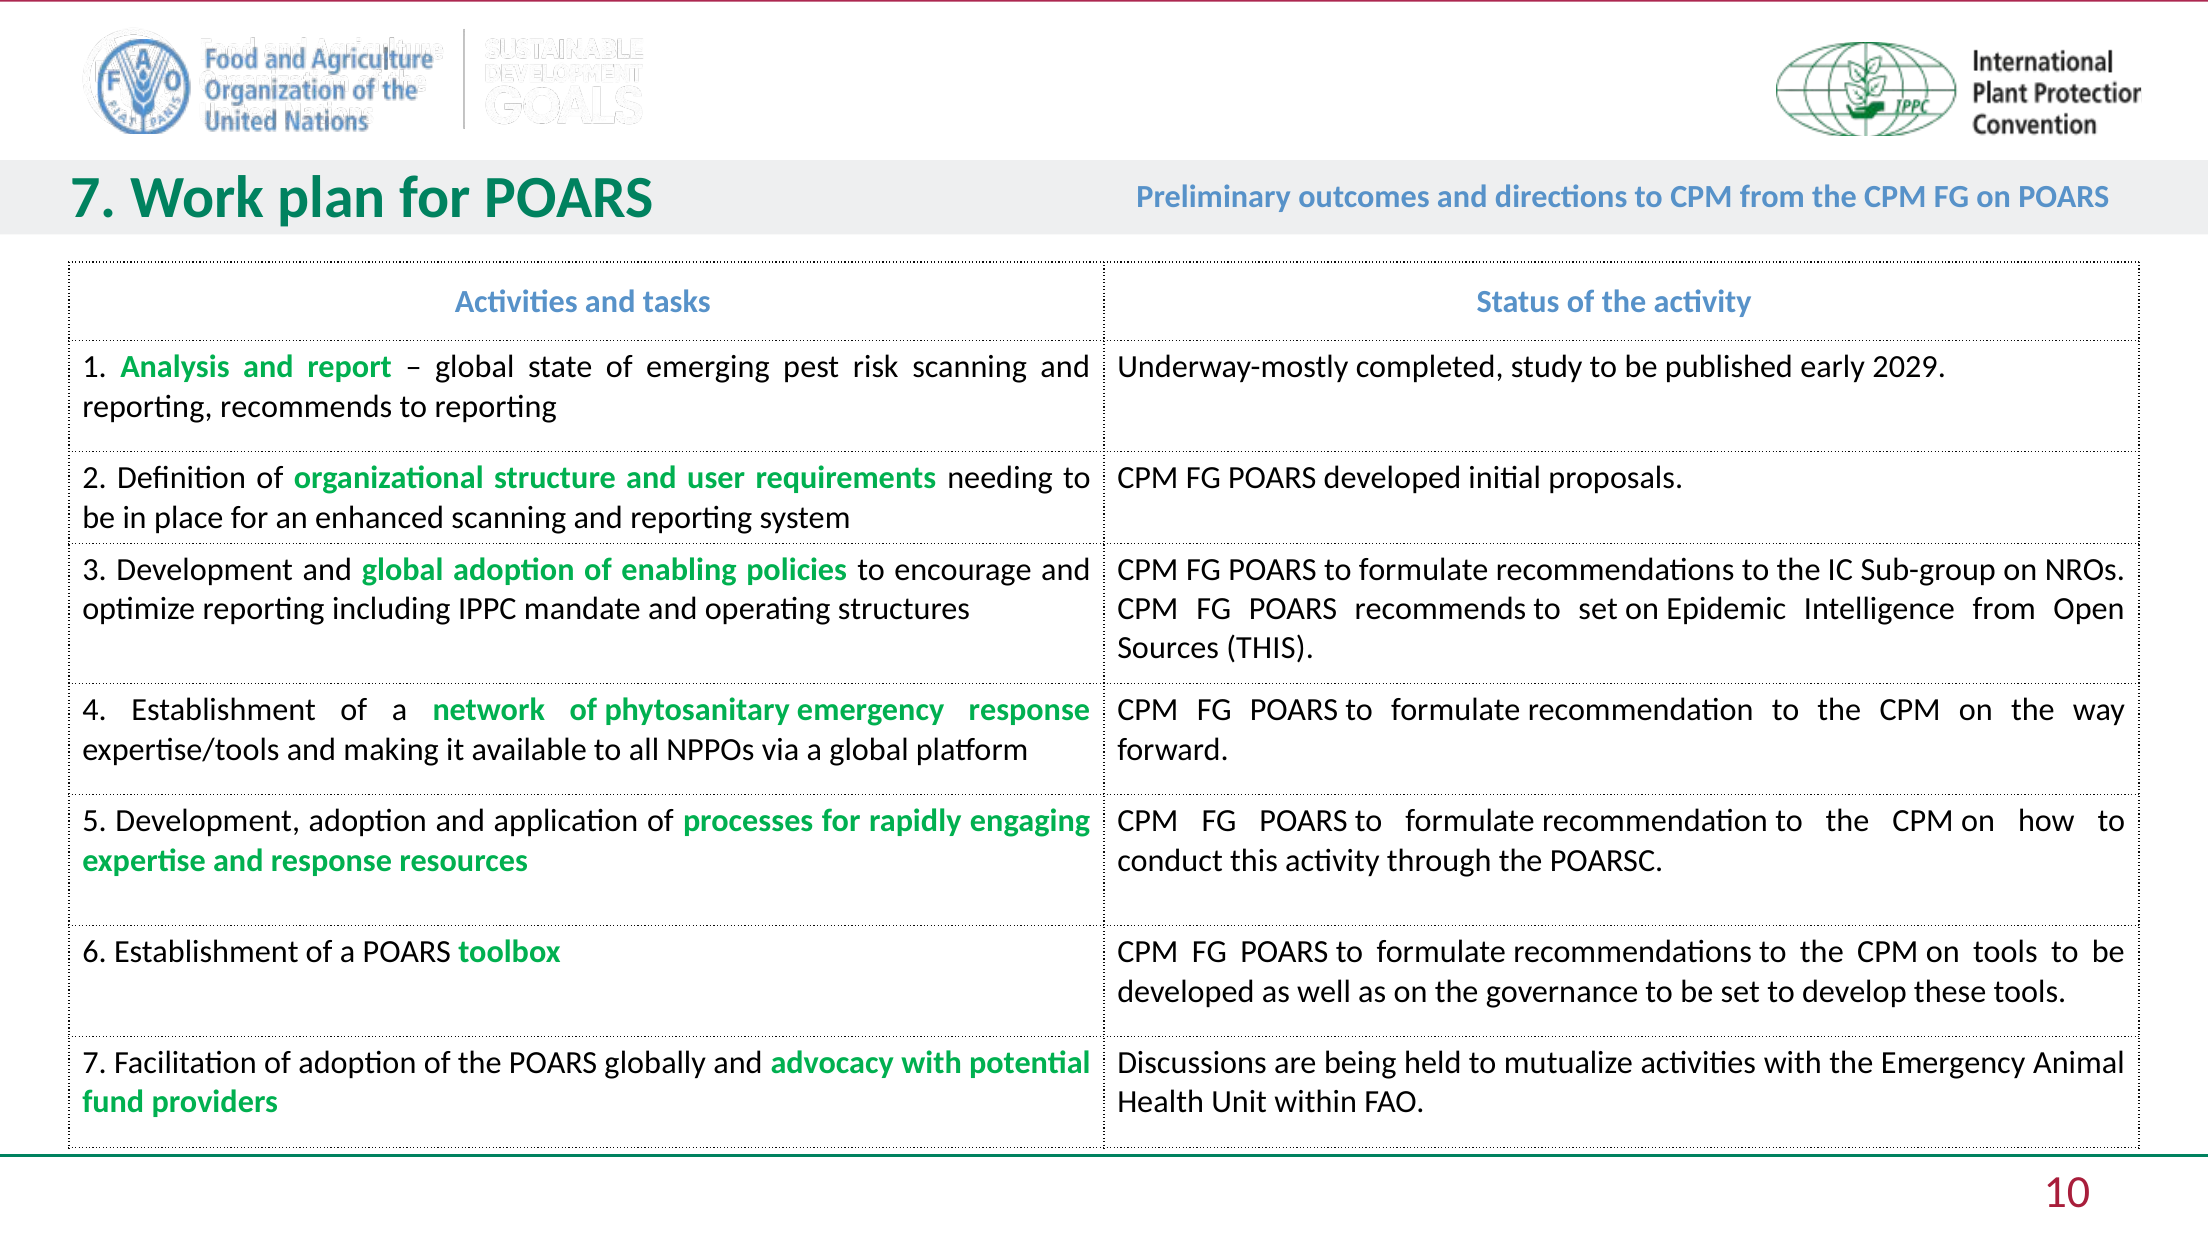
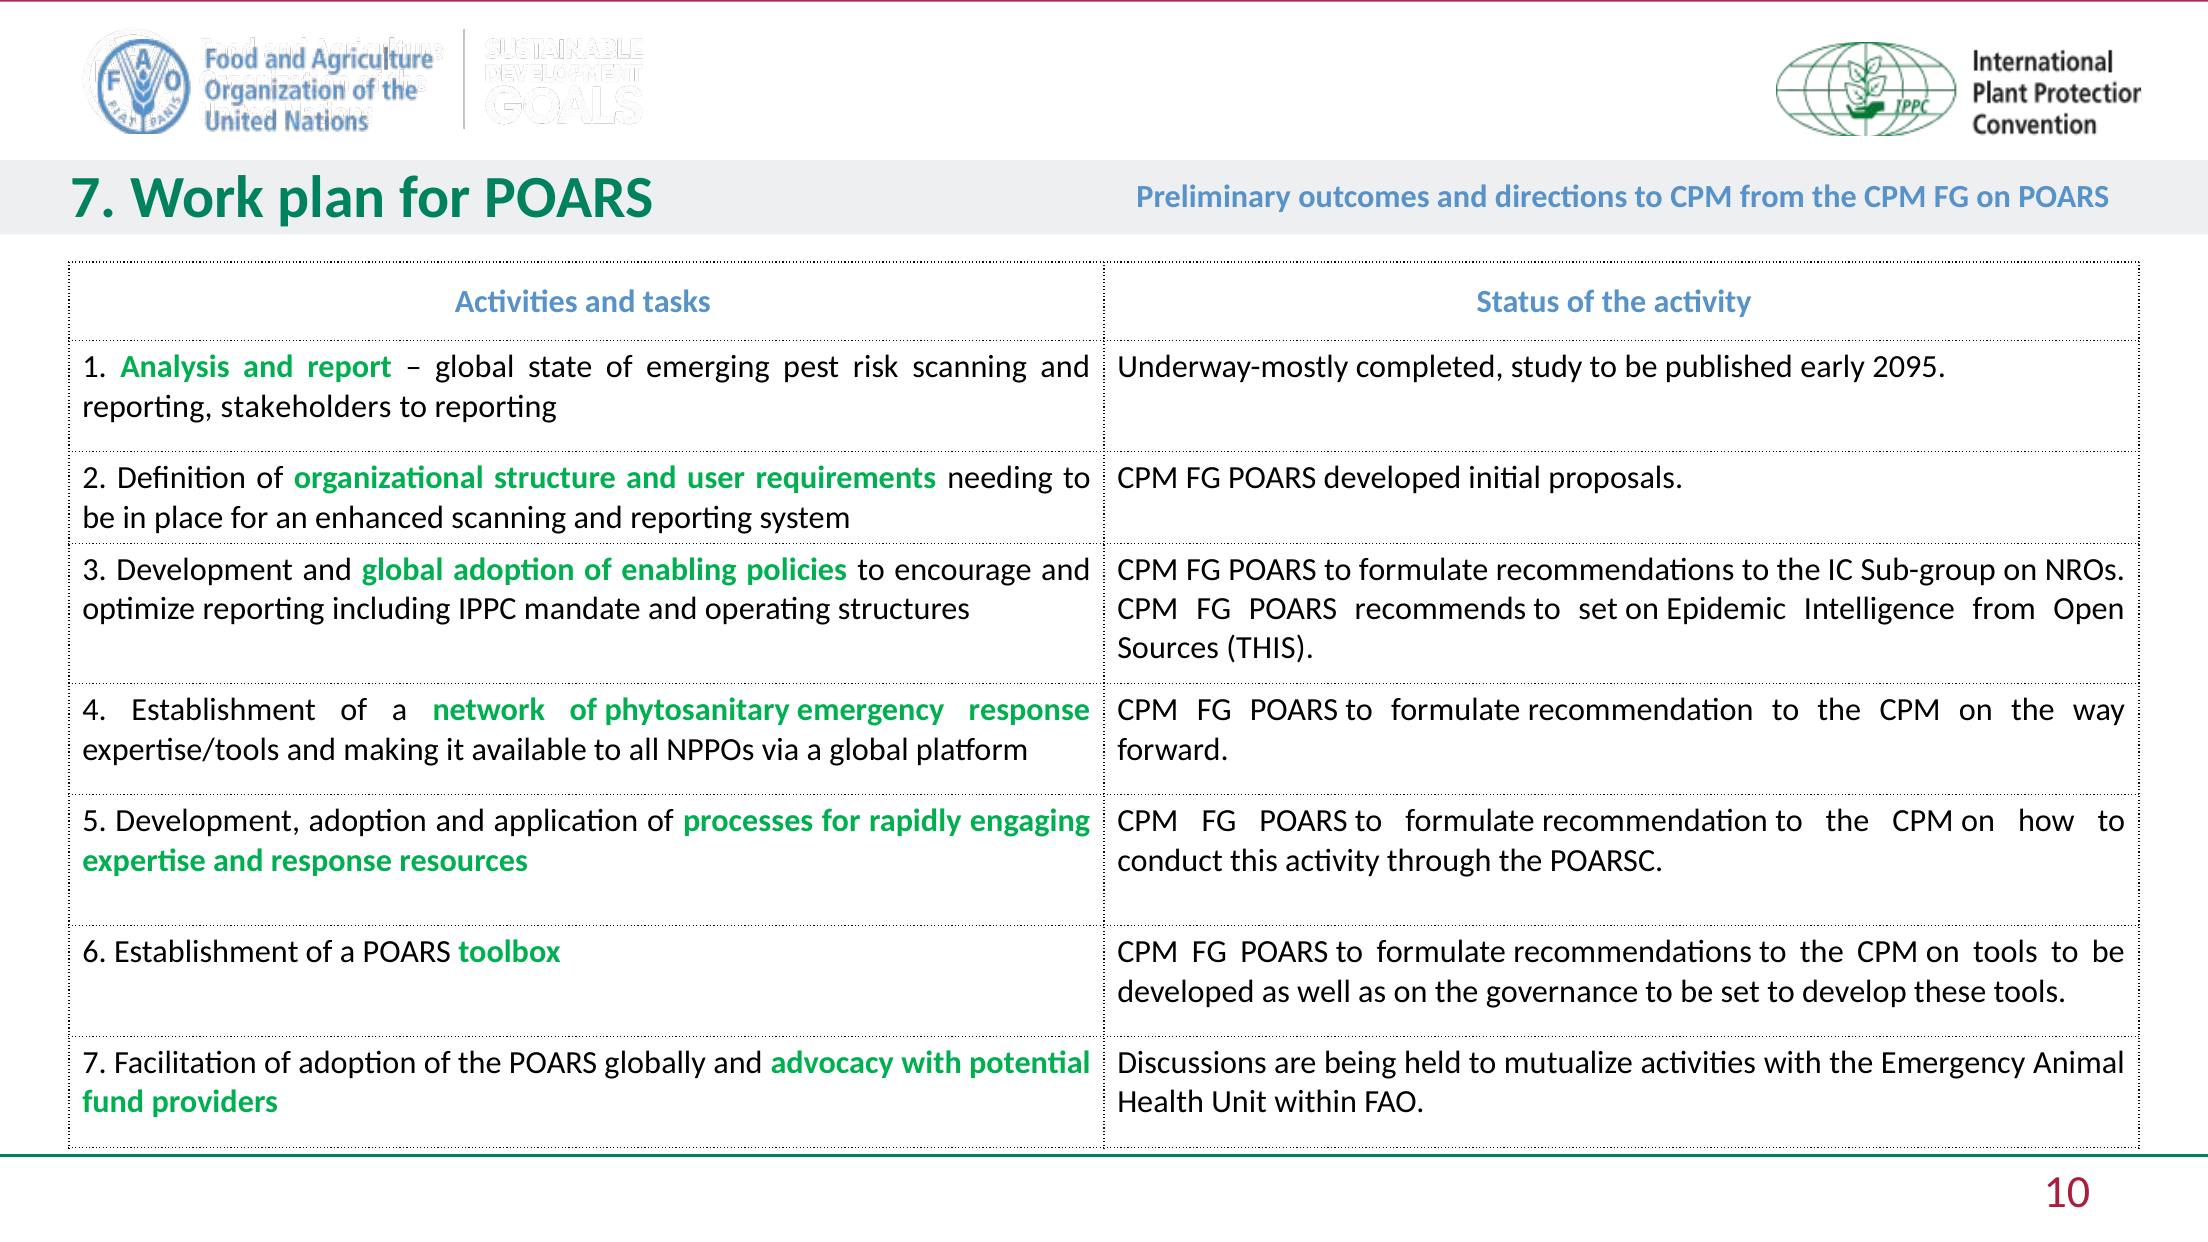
2029: 2029 -> 2095
reporting recommends: recommends -> stakeholders
